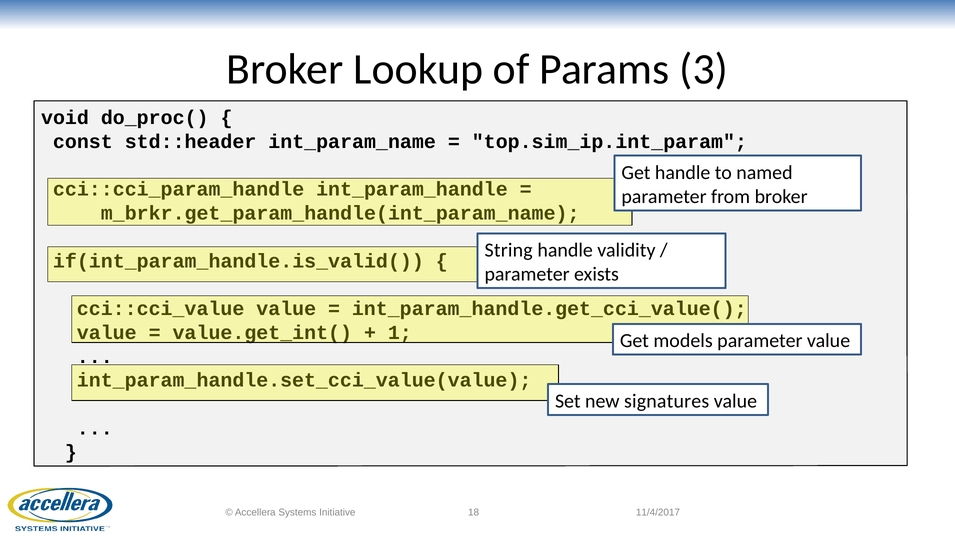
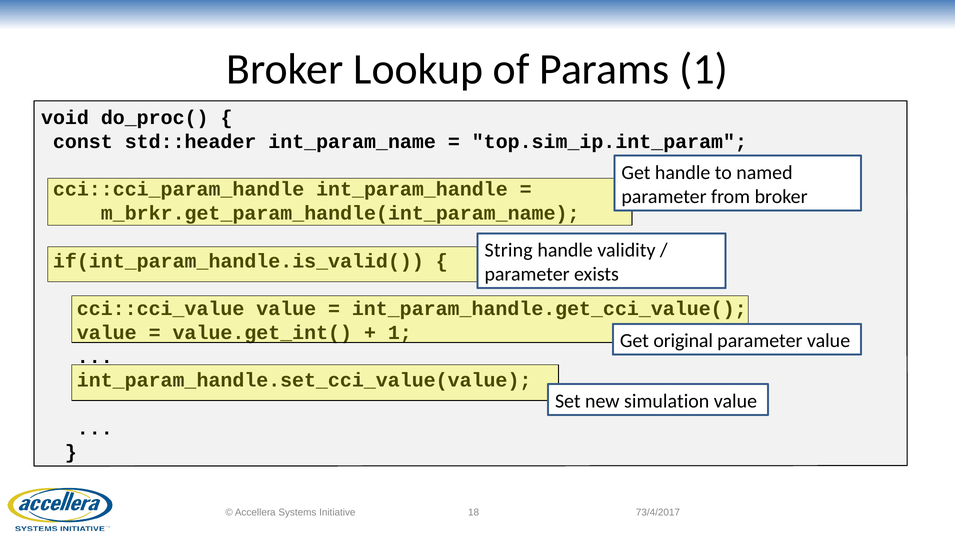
Params 3: 3 -> 1
models: models -> original
signatures: signatures -> simulation
11/4/2017: 11/4/2017 -> 73/4/2017
